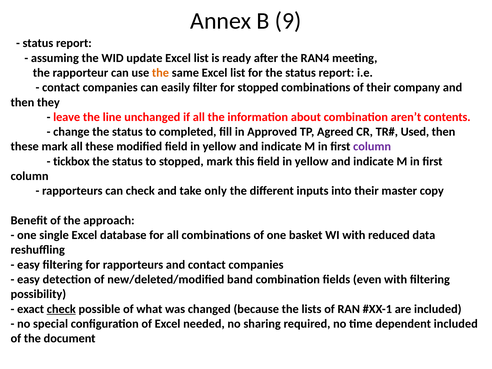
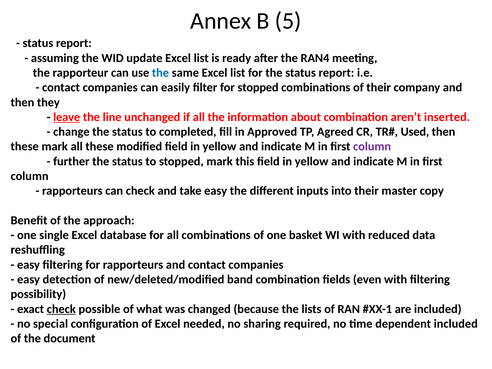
9: 9 -> 5
the at (160, 73) colour: orange -> blue
leave underline: none -> present
contents: contents -> inserted
tickbox: tickbox -> further
take only: only -> easy
